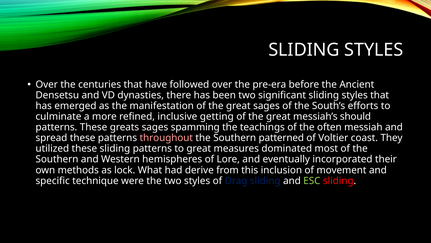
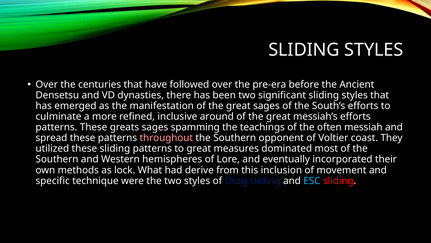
getting: getting -> around
messiah’s should: should -> efforts
patterned: patterned -> opponent
ESC colour: light green -> light blue
